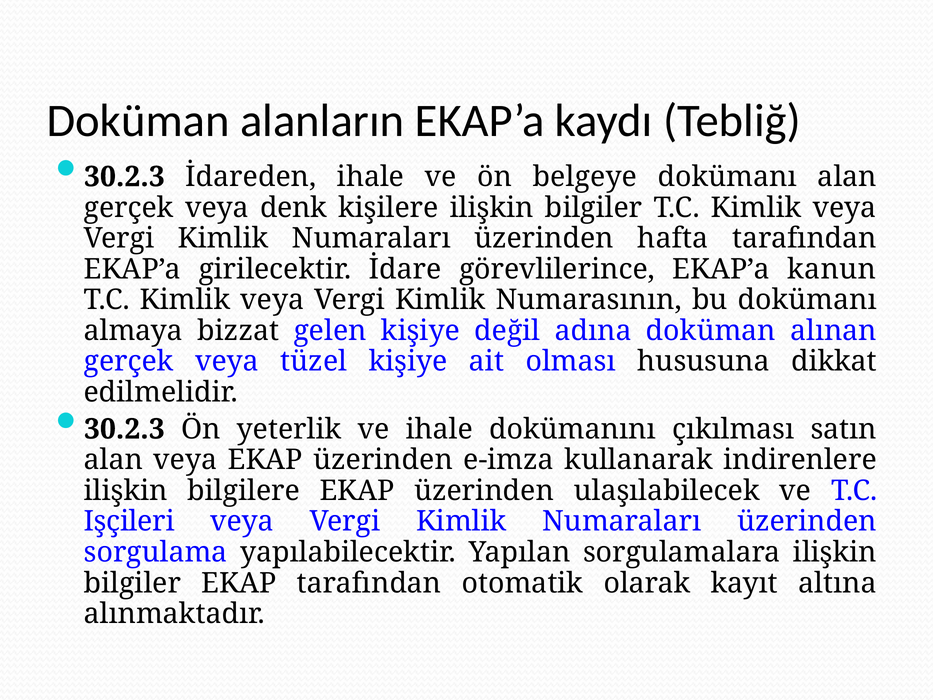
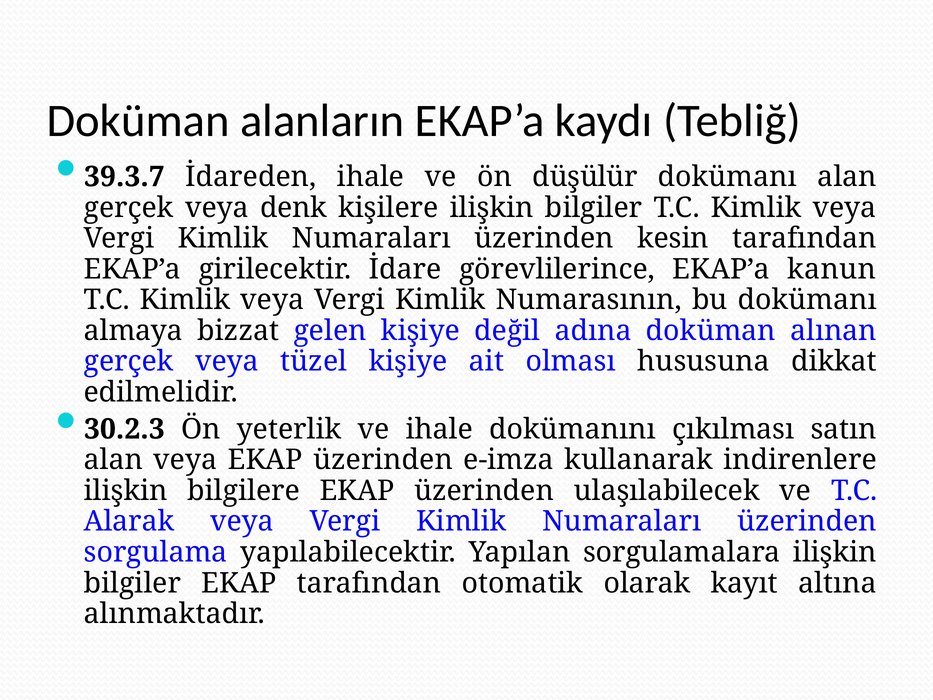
30.2.3 at (124, 177): 30.2.3 -> 39.3.7
belgeye: belgeye -> düşülür
hafta: hafta -> kesin
Işçileri: Işçileri -> Alarak
